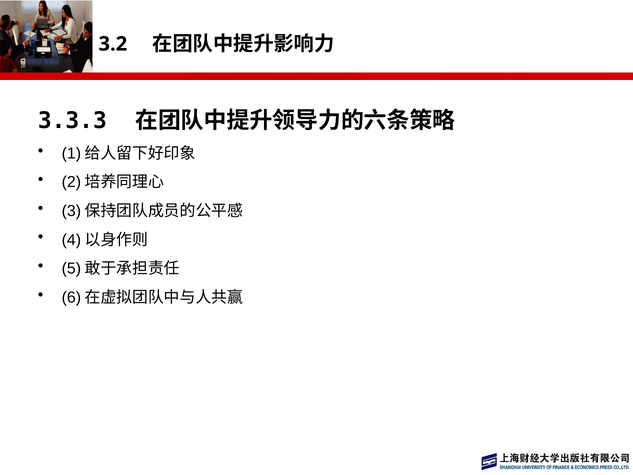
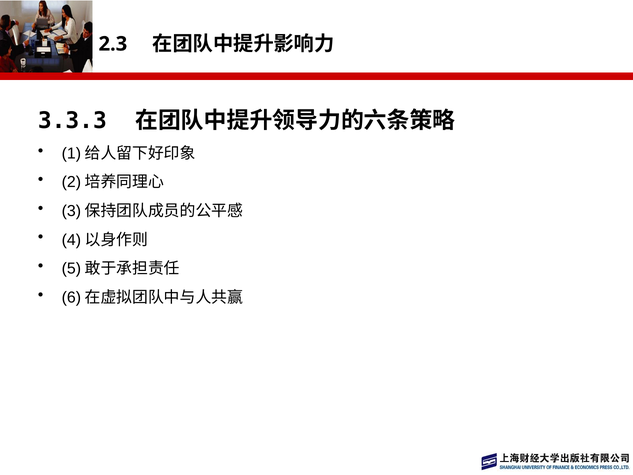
3.2: 3.2 -> 2.3
